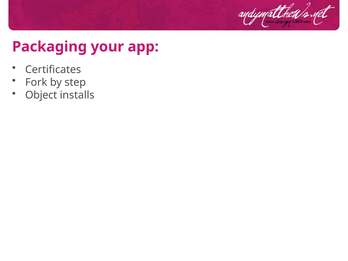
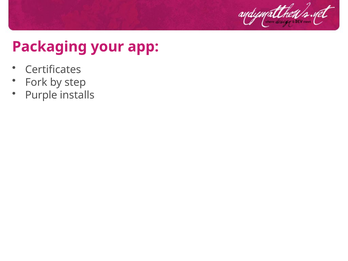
Object: Object -> Purple
